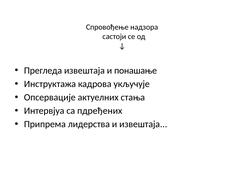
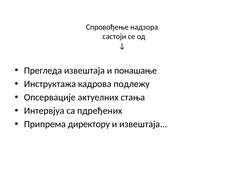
укључује: укључује -> подлежу
лидерства: лидерства -> директору
